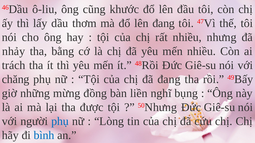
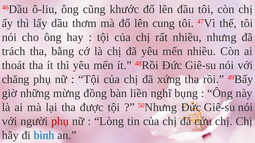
lên đang: đang -> cung
nhảy: nhảy -> trách
trách: trách -> thoát
đã đang: đang -> xứng
phụ at (60, 122) colour: blue -> red
